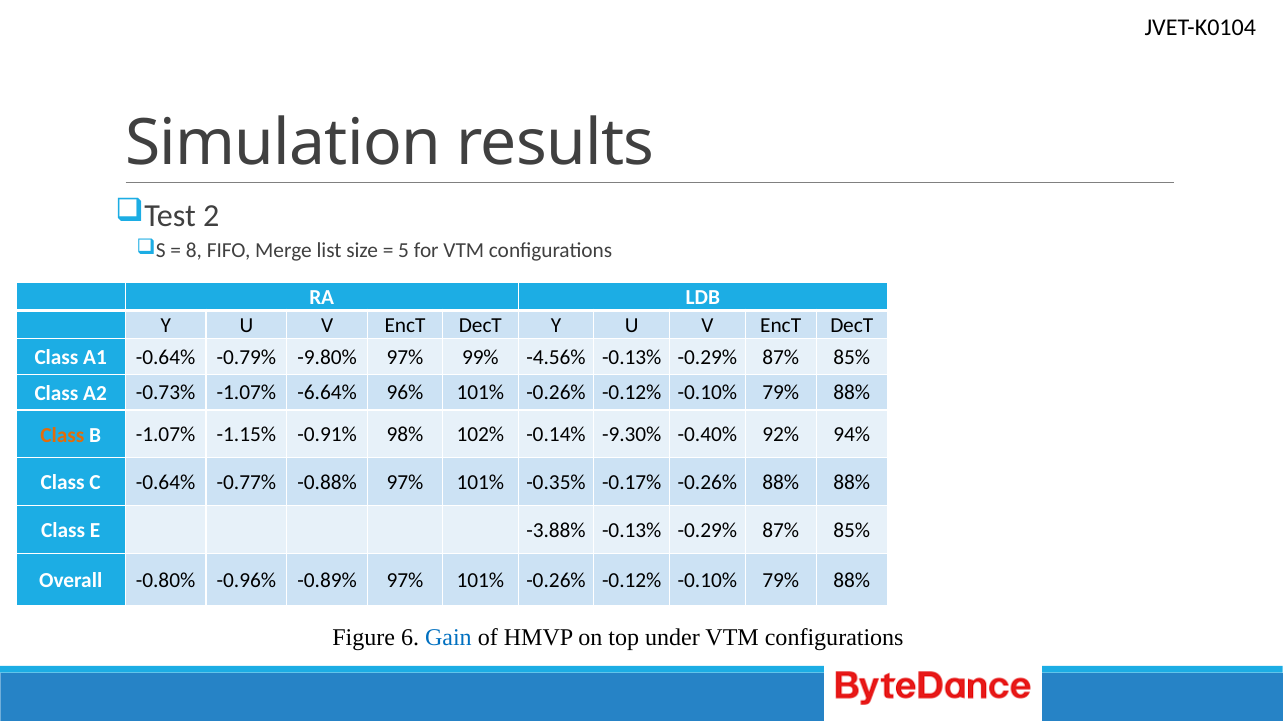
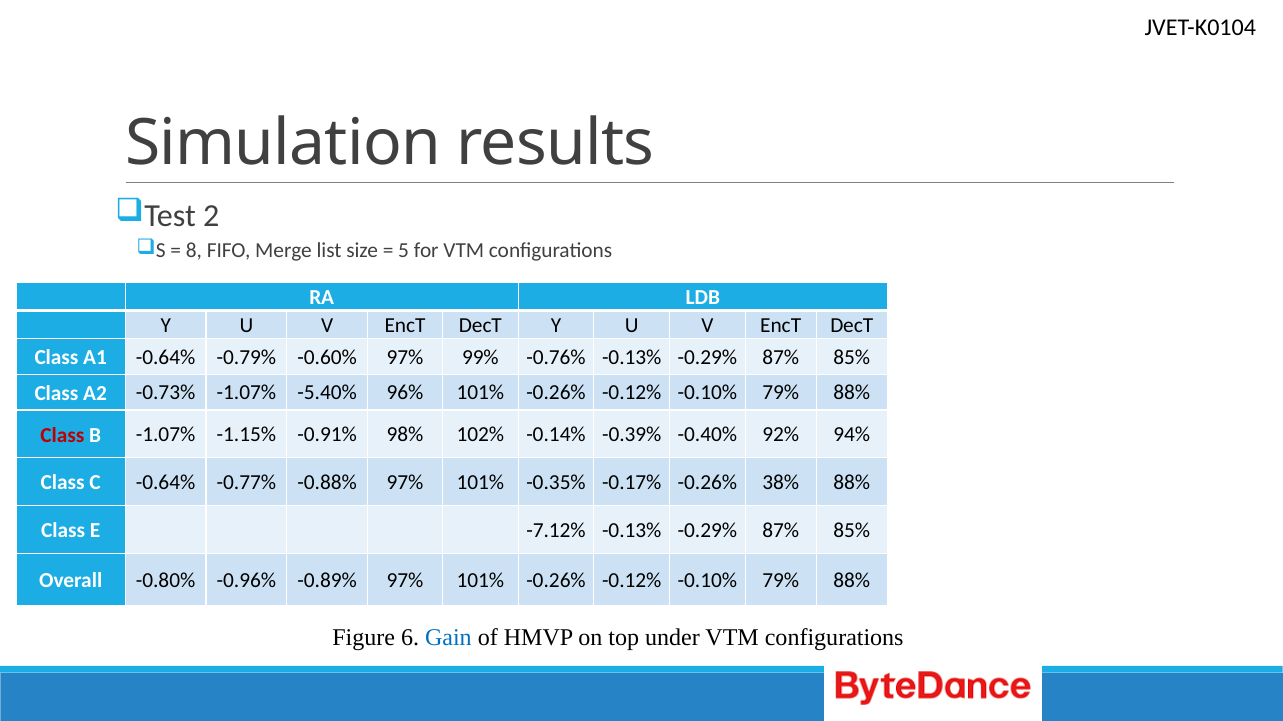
-9.80%: -9.80% -> -0.60%
-4.56%: -4.56% -> -0.76%
-6.64%: -6.64% -> -5.40%
Class at (62, 435) colour: orange -> red
-9.30%: -9.30% -> -0.39%
-0.26% 88%: 88% -> 38%
-3.88%: -3.88% -> -7.12%
